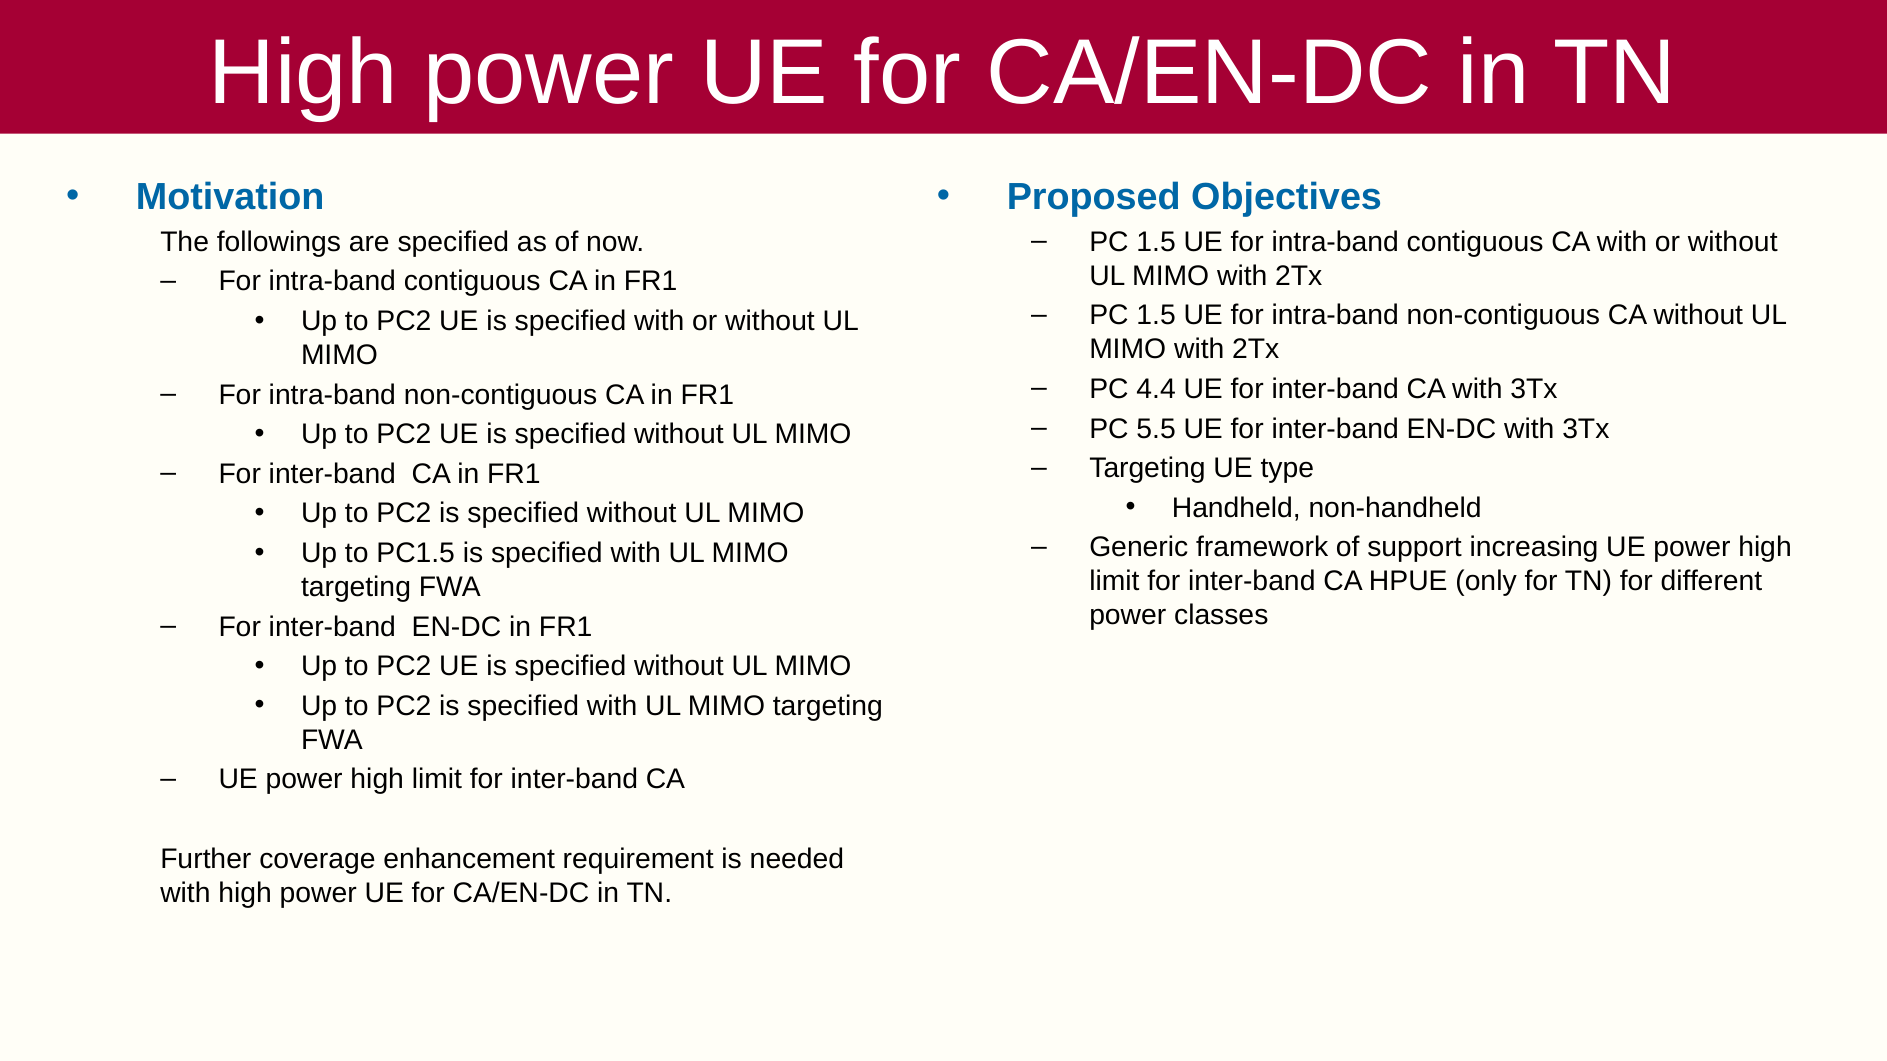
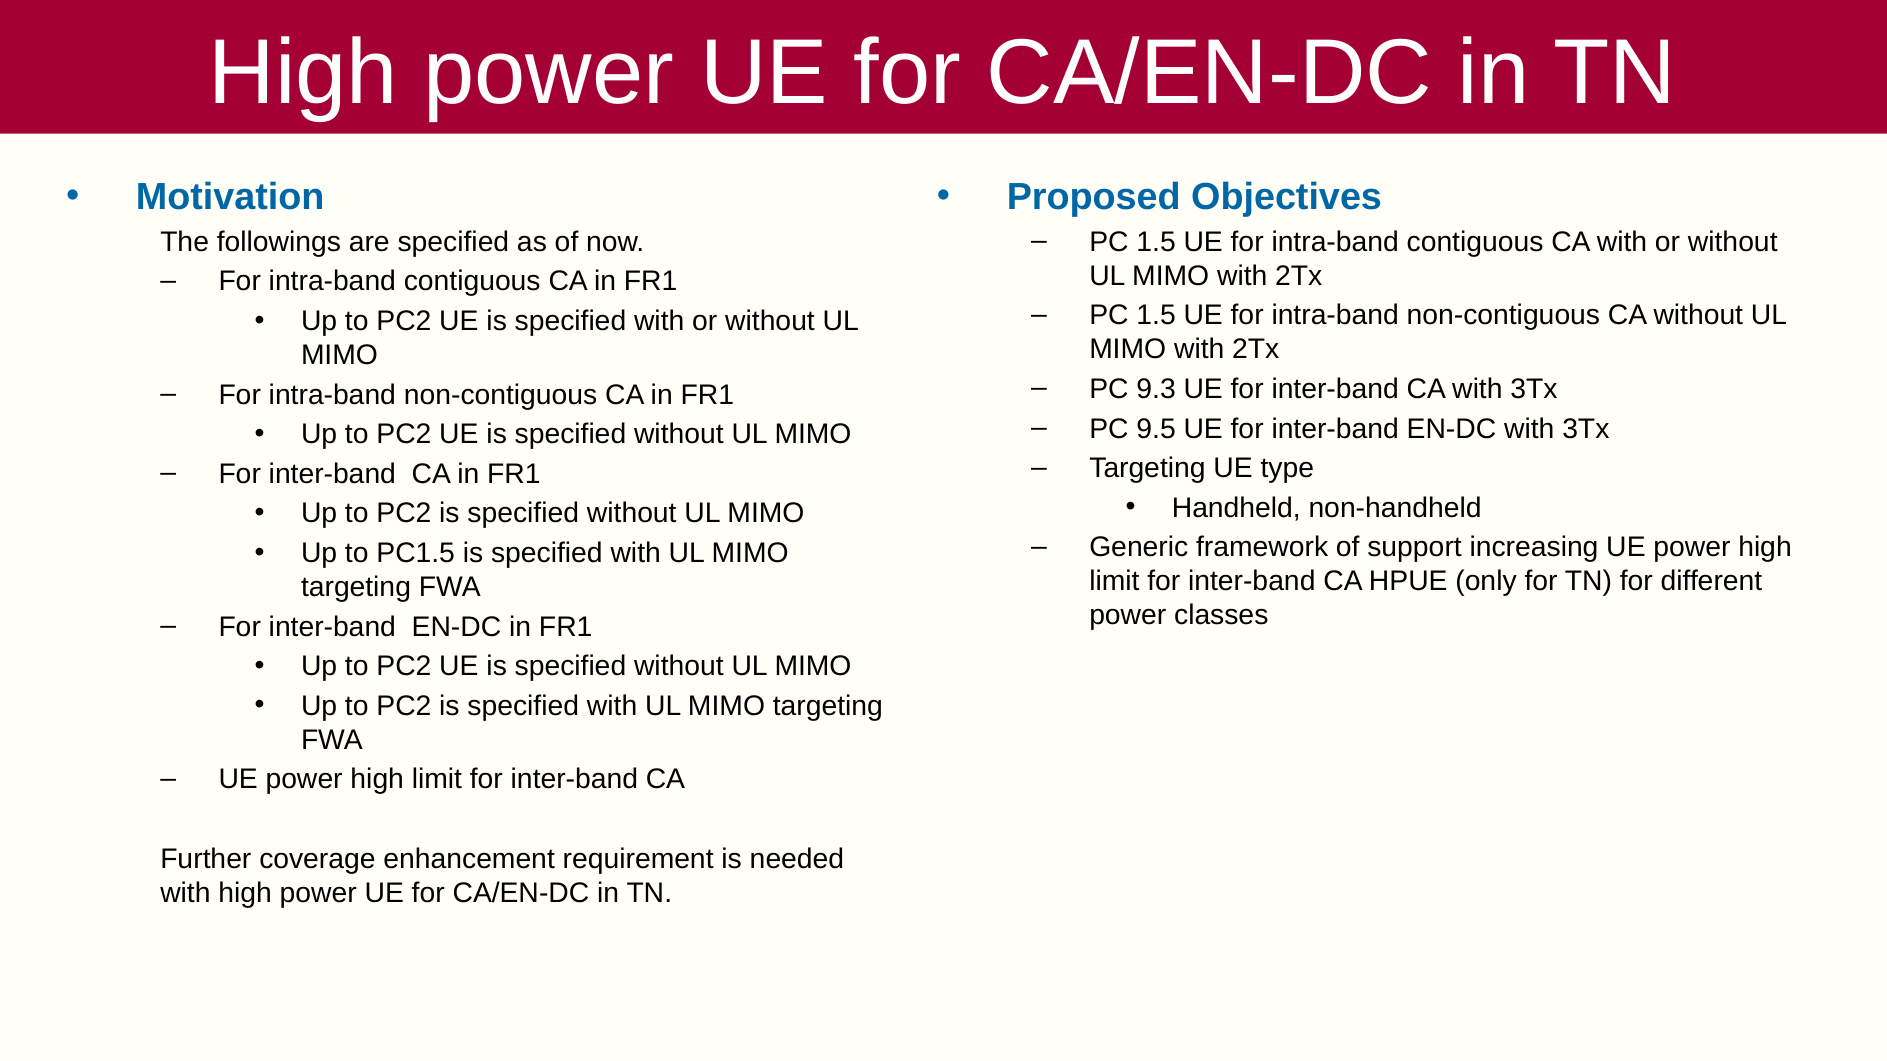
4.4: 4.4 -> 9.3
5.5: 5.5 -> 9.5
